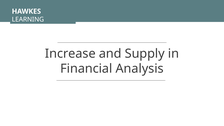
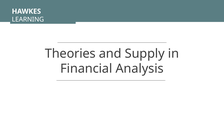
Increase: Increase -> Theories
